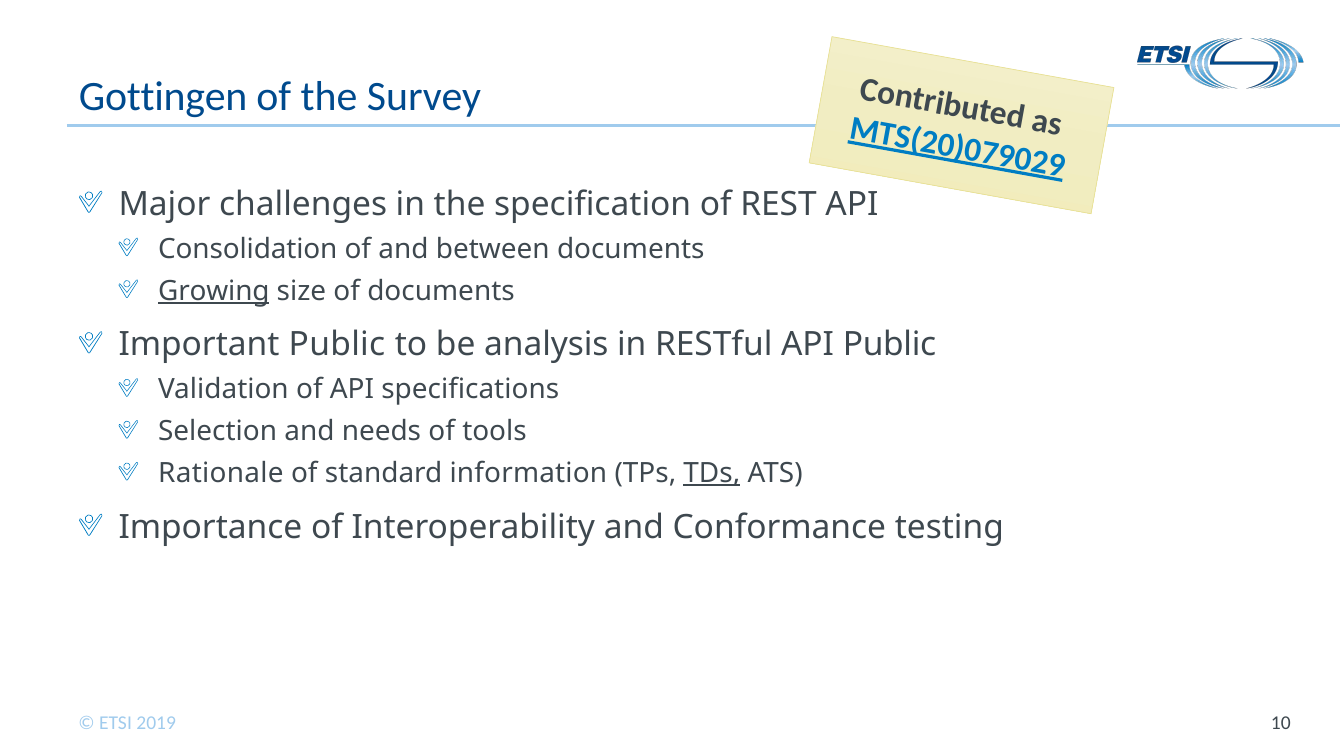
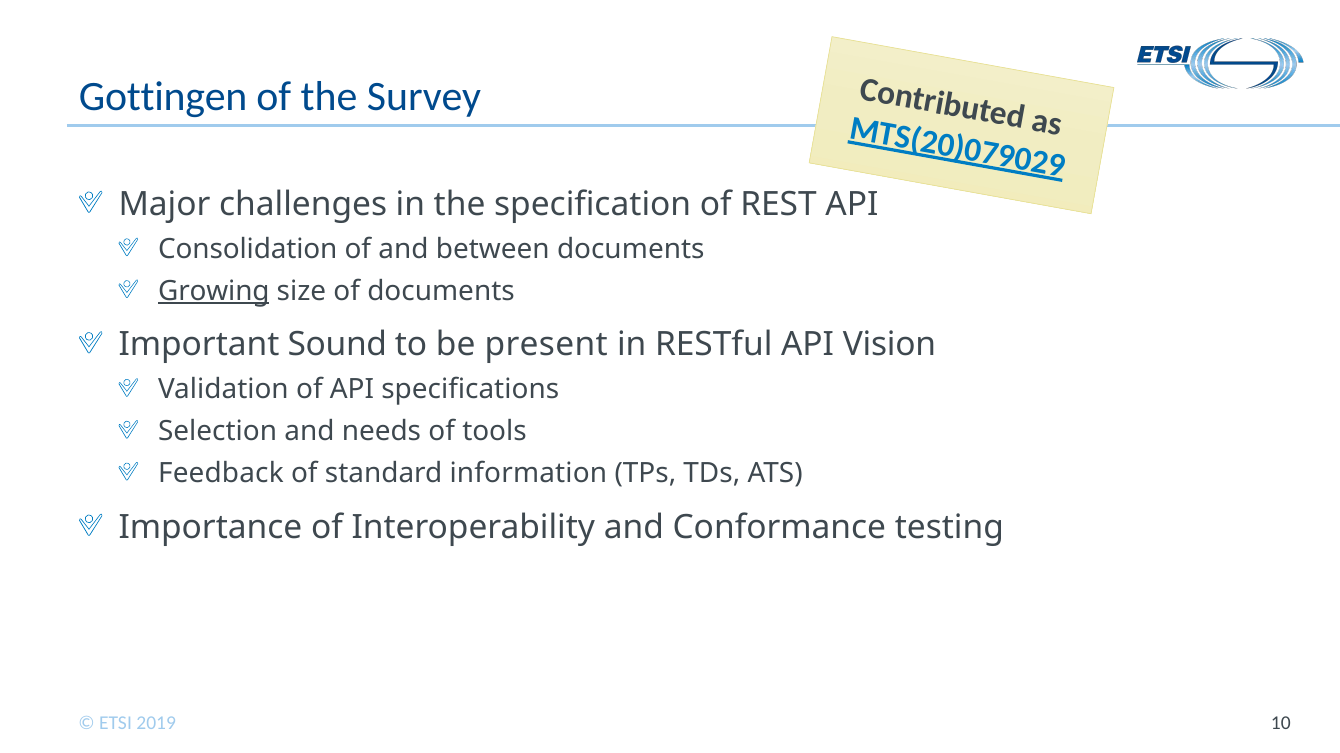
Important Public: Public -> Sound
analysis: analysis -> present
API Public: Public -> Vision
Rationale: Rationale -> Feedback
TDs underline: present -> none
